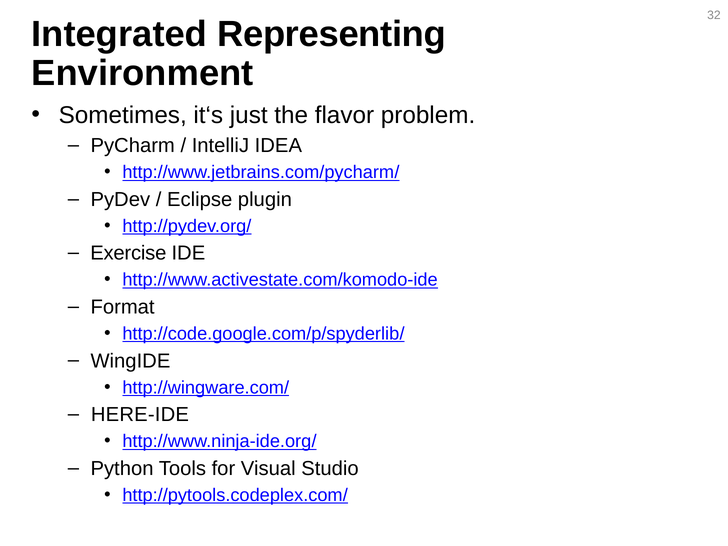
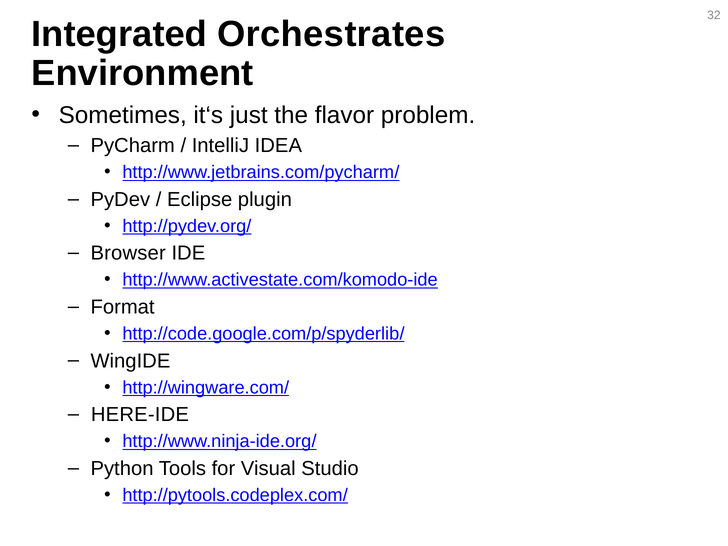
Representing: Representing -> Orchestrates
Exercise: Exercise -> Browser
